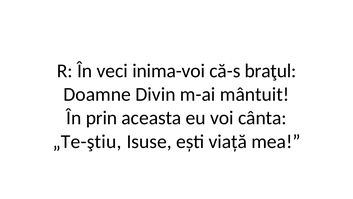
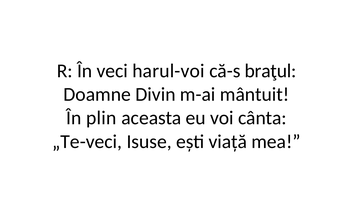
inima-voi: inima-voi -> harul-voi
prin: prin -> plin
„Te-ştiu: „Te-ştiu -> „Te-veci
